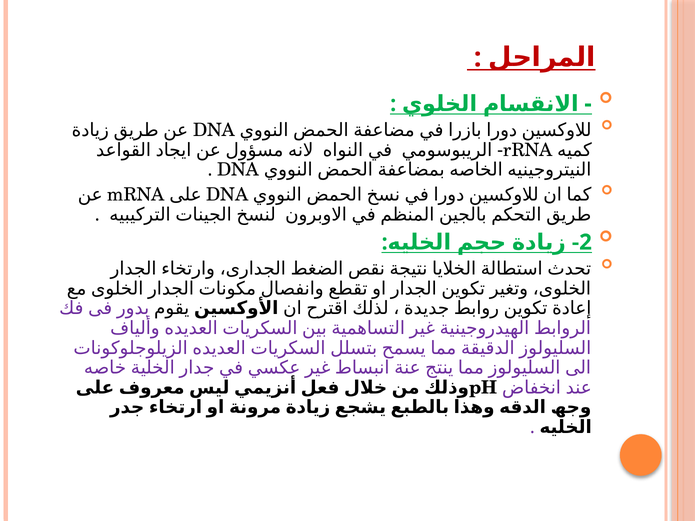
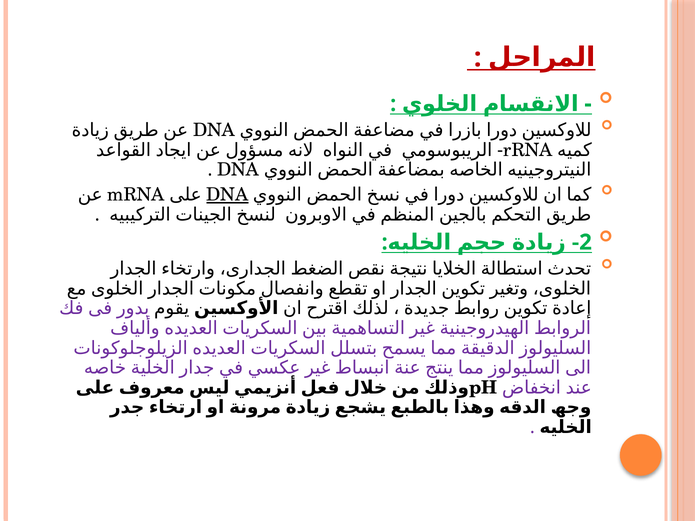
DNA at (227, 195) underline: none -> present
